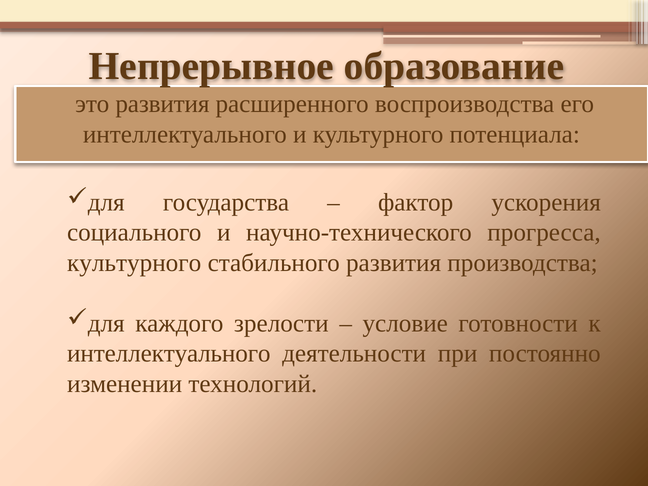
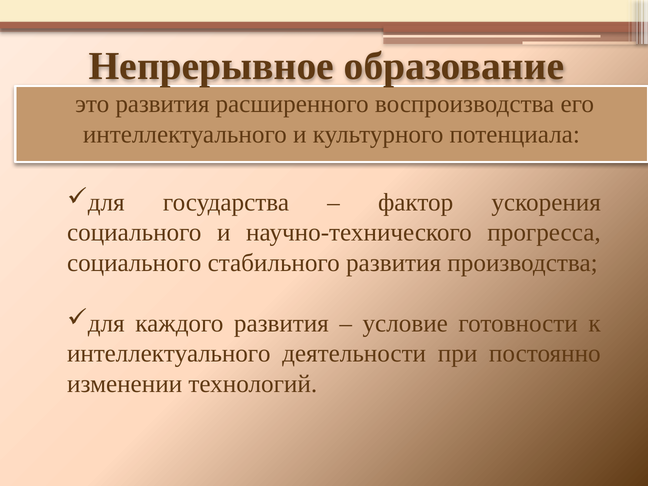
культурного at (134, 263): культурного -> социального
каждого зрелости: зрелости -> развития
